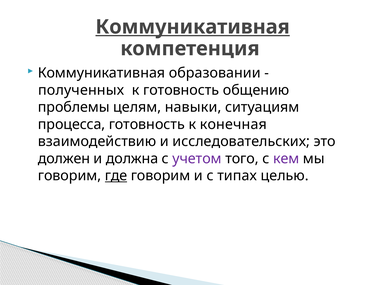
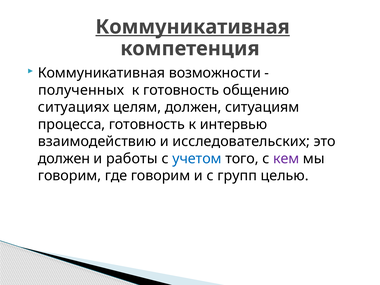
образовании: образовании -> возможности
проблемы: проблемы -> ситуациях
целям навыки: навыки -> должен
конечная: конечная -> интервью
должна: должна -> работы
учетом colour: purple -> blue
где underline: present -> none
типах: типах -> групп
